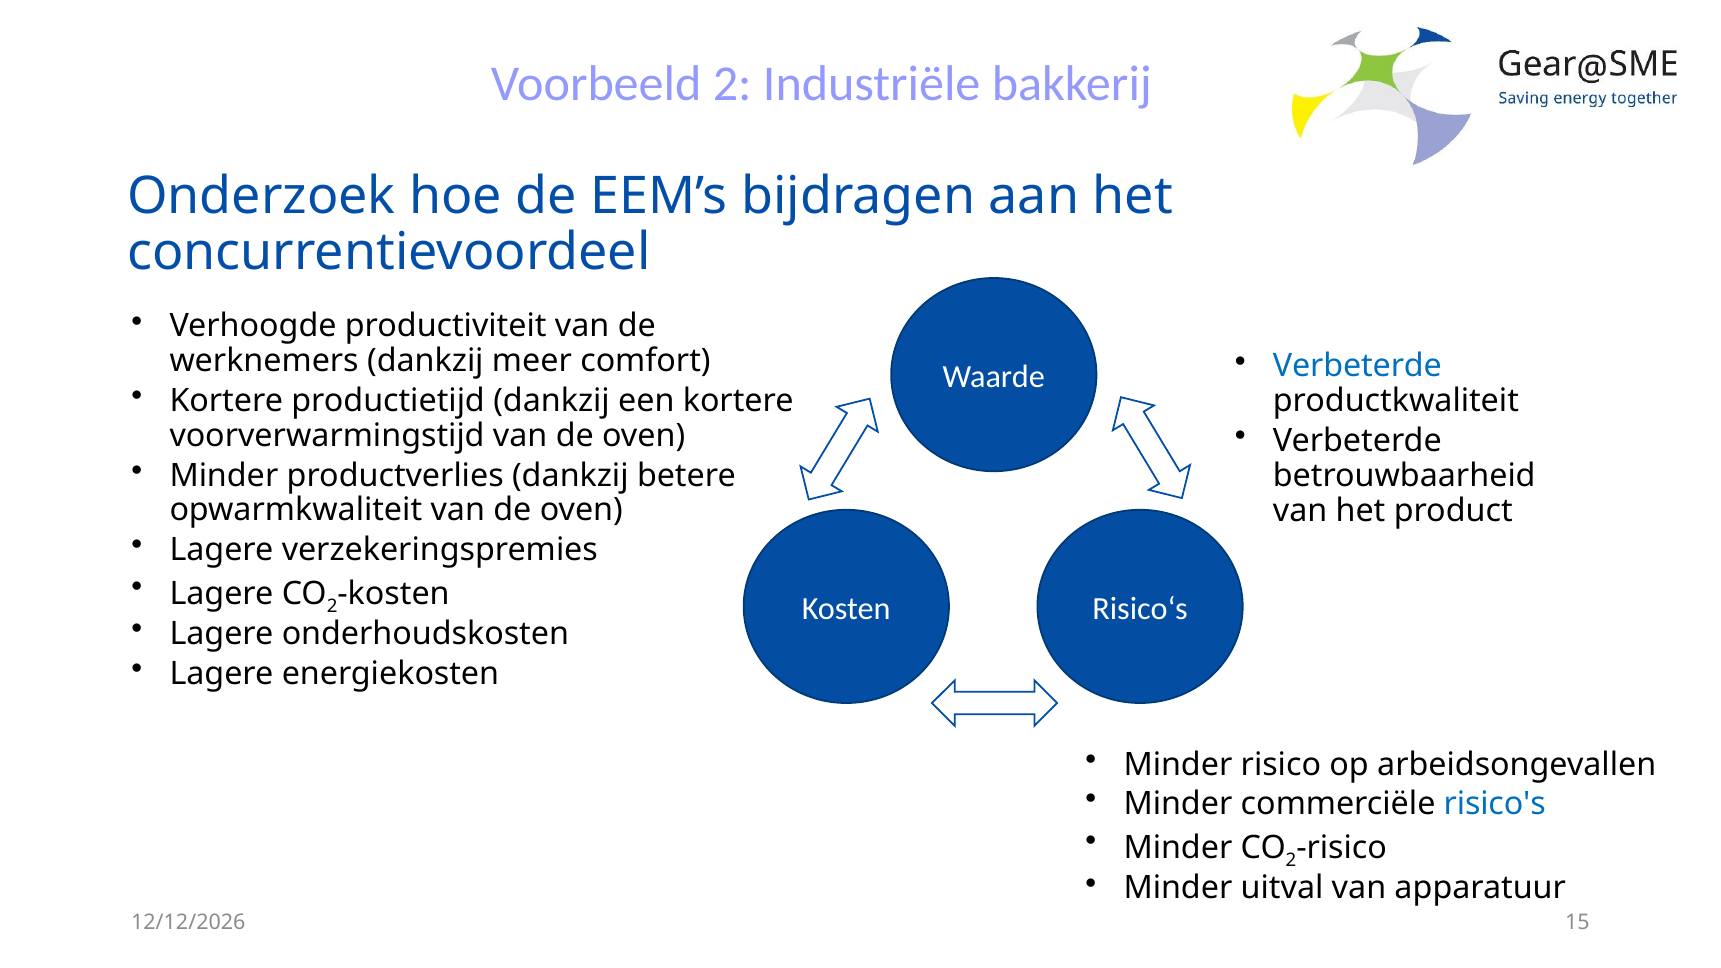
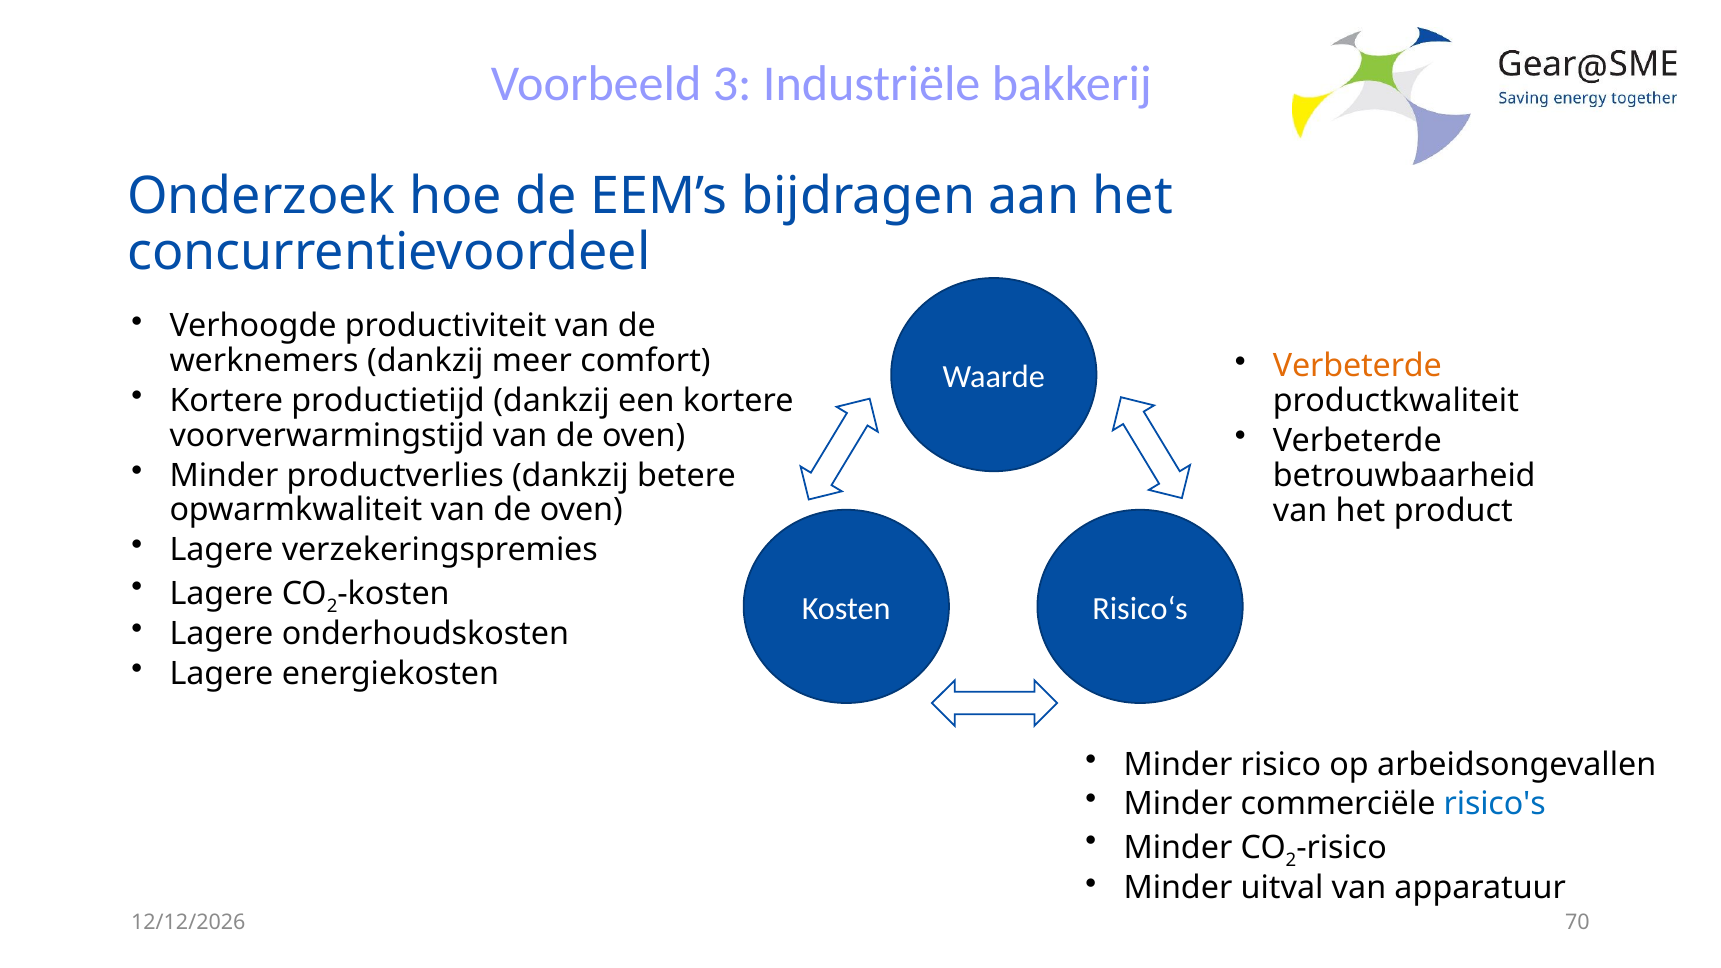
Voorbeeld 2: 2 -> 3
Verbeterde at (1357, 366) colour: blue -> orange
15: 15 -> 70
